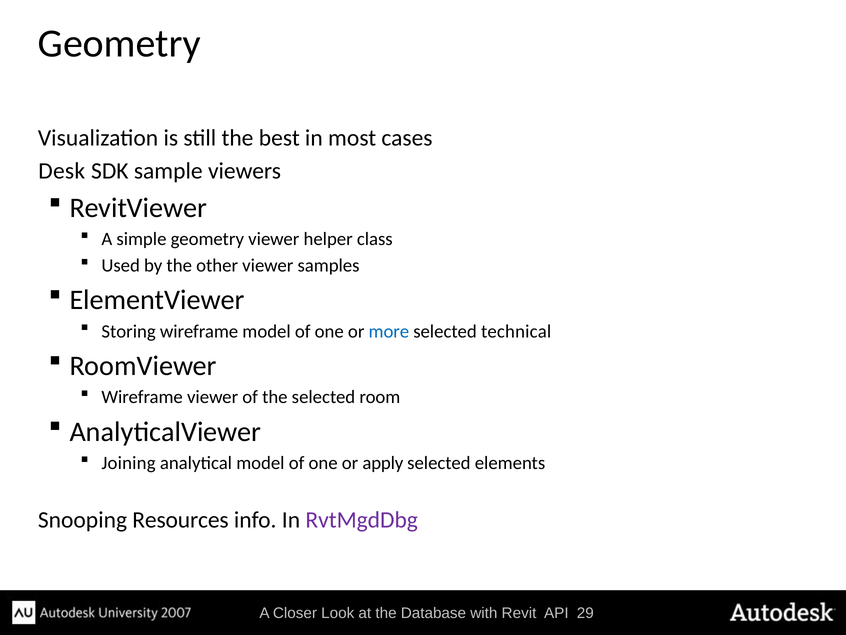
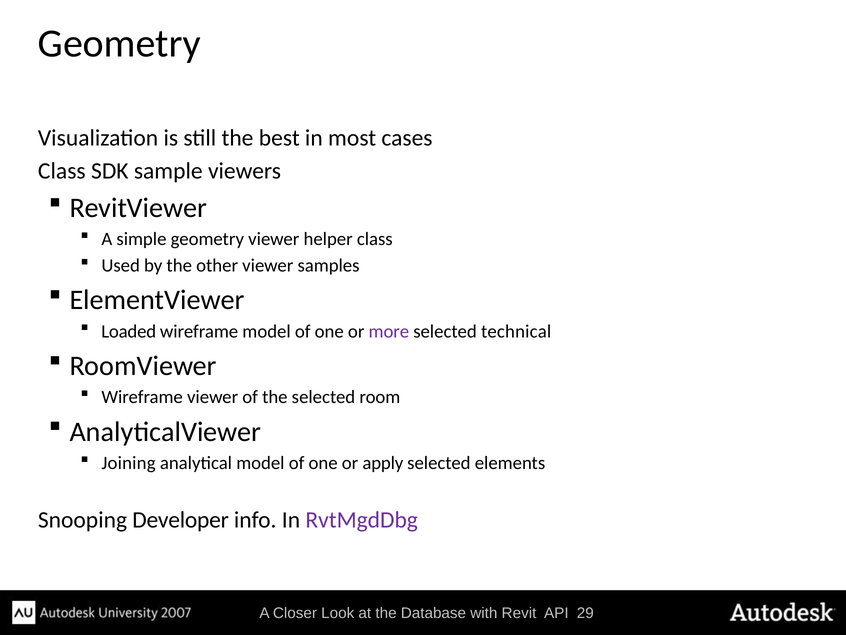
Desk at (62, 171): Desk -> Class
Storing: Storing -> Loaded
more colour: blue -> purple
Resources: Resources -> Developer
